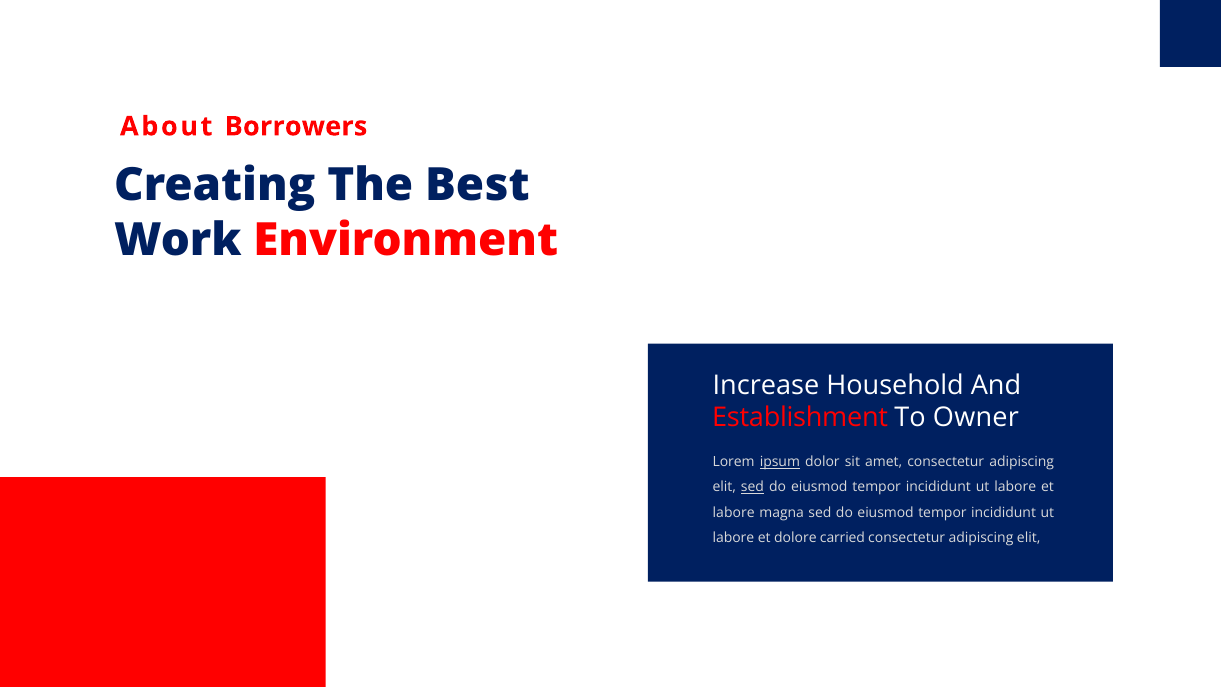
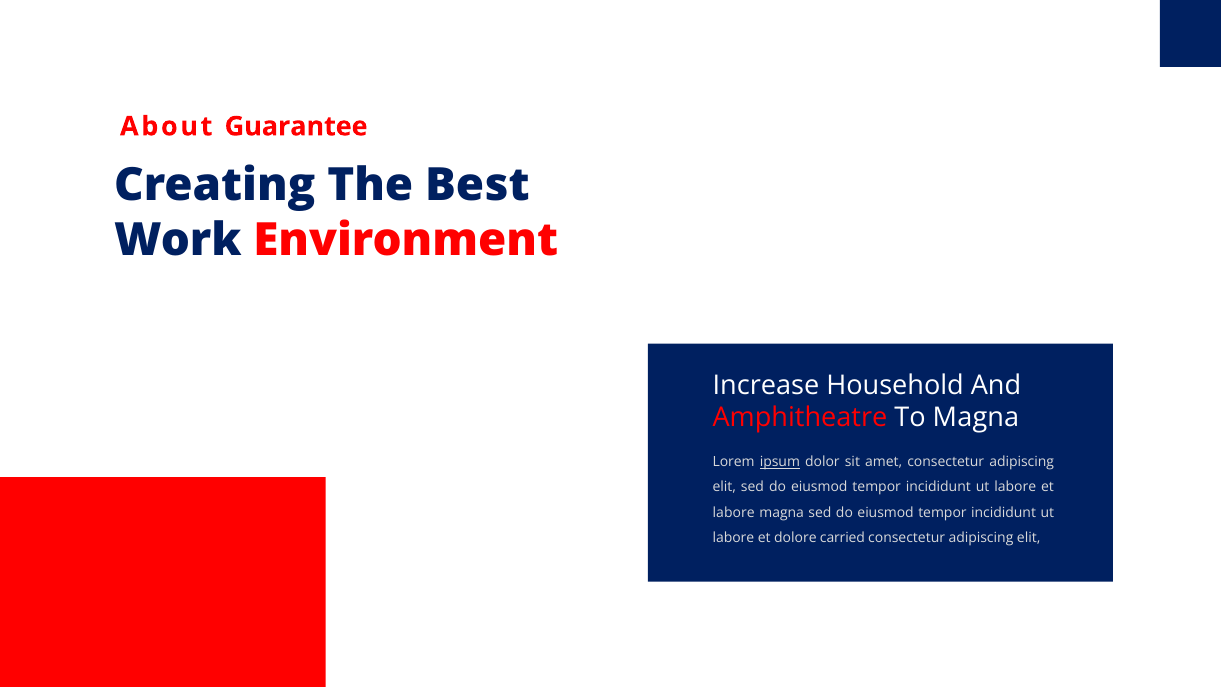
Borrowers: Borrowers -> Guarantee
Establishment: Establishment -> Amphitheatre
To Owner: Owner -> Magna
sed at (753, 487) underline: present -> none
